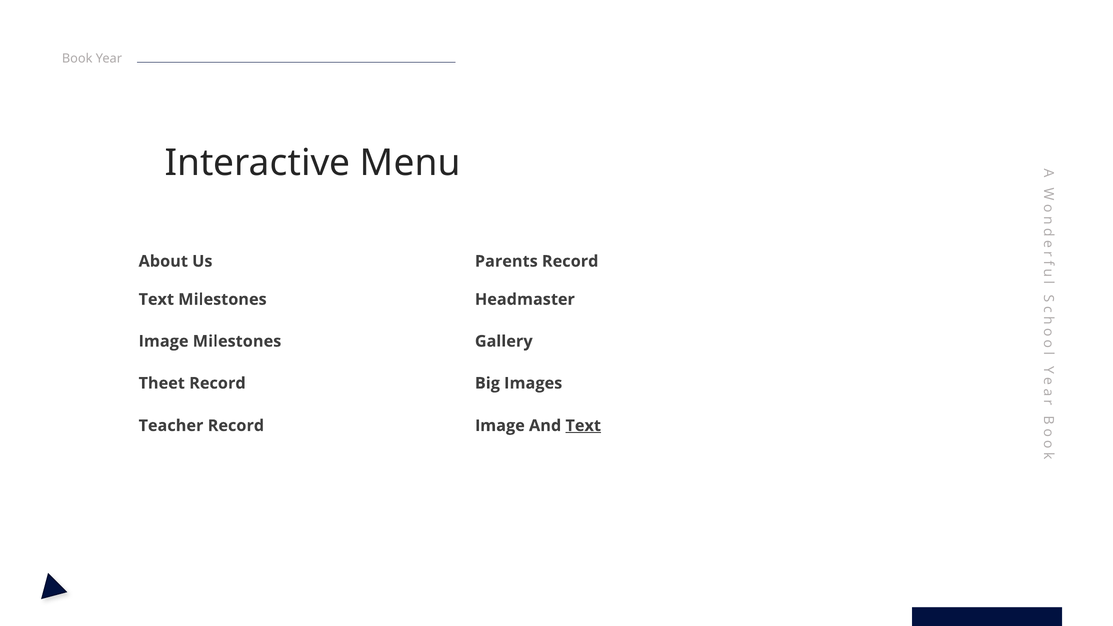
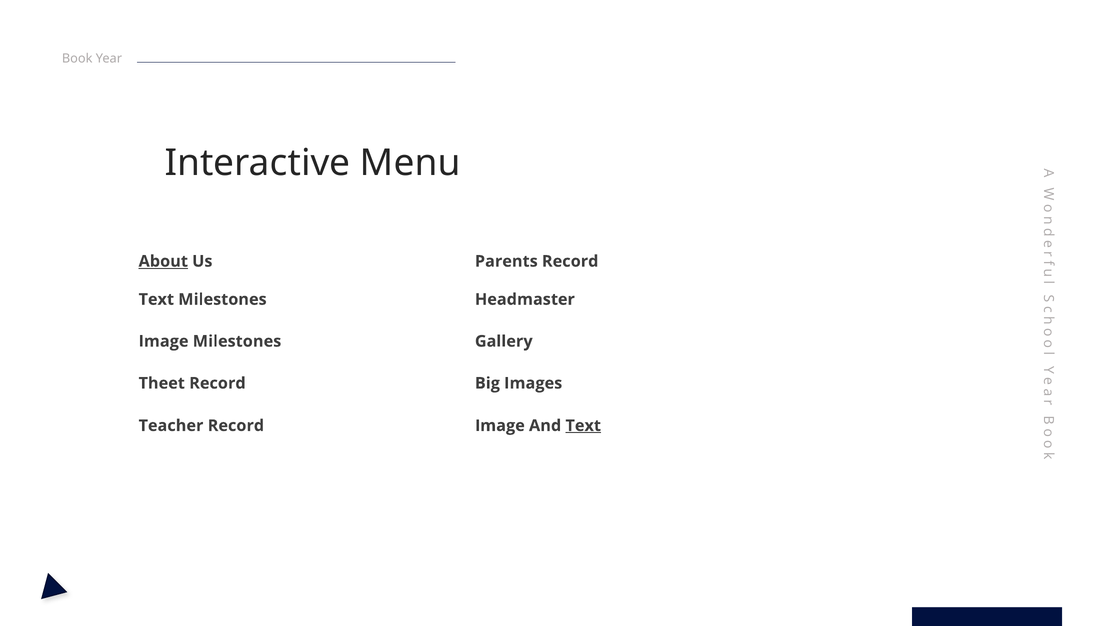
About underline: none -> present
